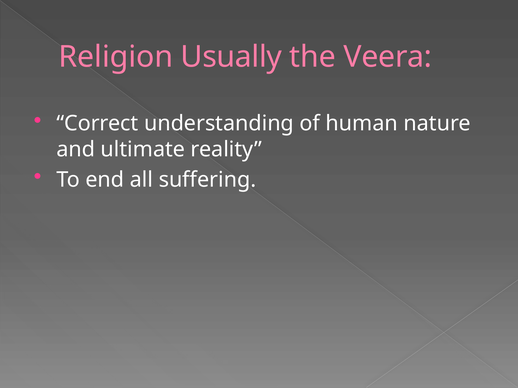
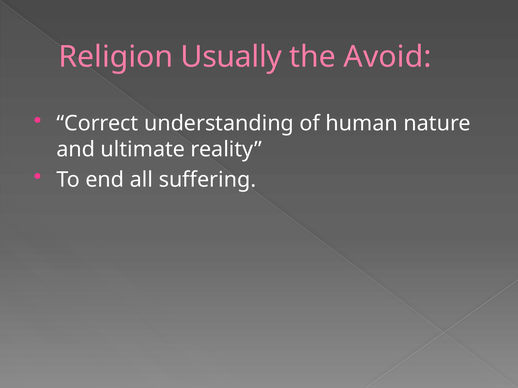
Veera: Veera -> Avoid
